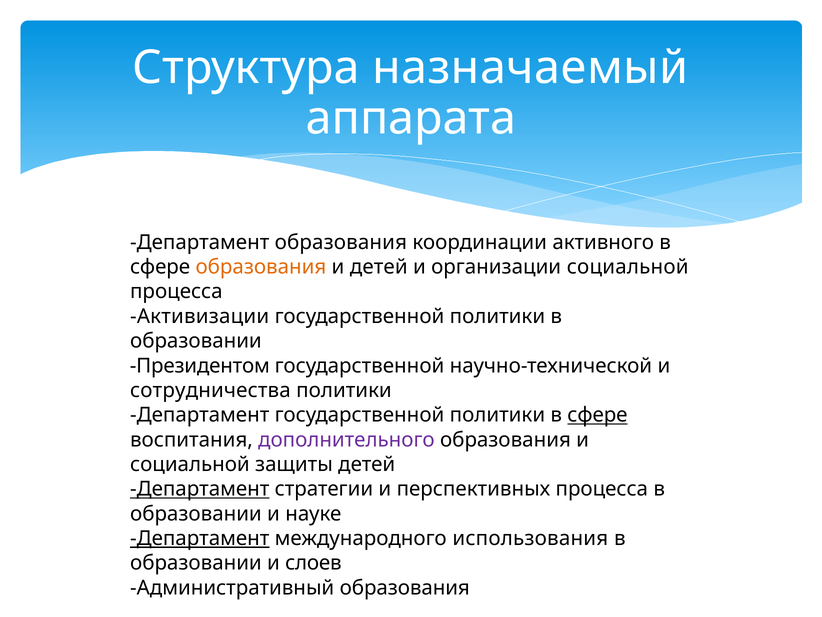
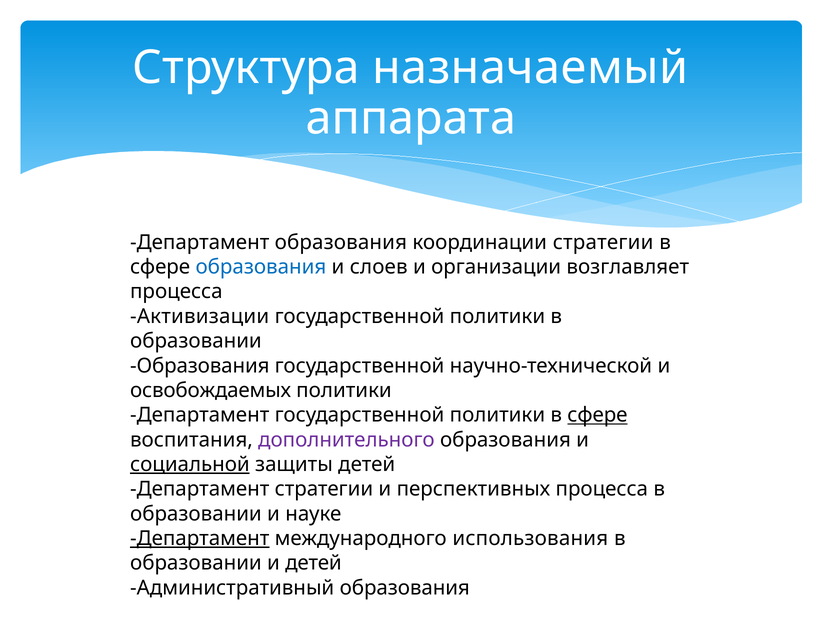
координации активного: активного -> стратегии
образования at (261, 267) colour: orange -> blue
и детей: детей -> слоев
организации социальной: социальной -> возглавляет
Президентом at (200, 365): Президентом -> Образования
сотрудничества: сотрудничества -> освобождаемых
социальной at (190, 464) underline: none -> present
Департамент at (200, 489) underline: present -> none
и слоев: слоев -> детей
